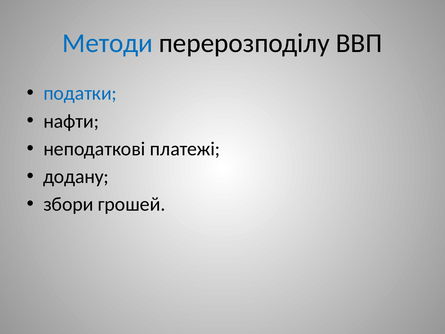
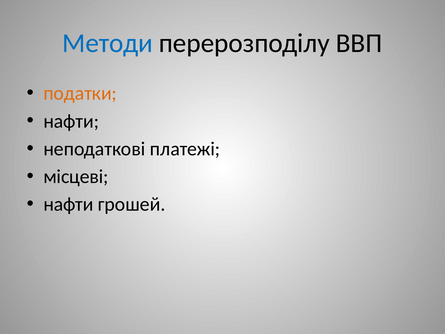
податки colour: blue -> orange
додану: додану -> місцеві
збори at (68, 204): збори -> нафти
